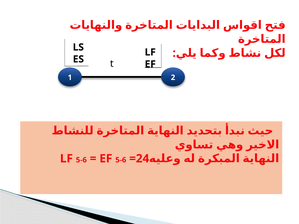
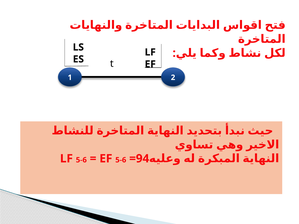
=24: =24 -> =94
